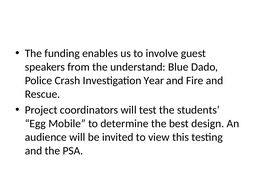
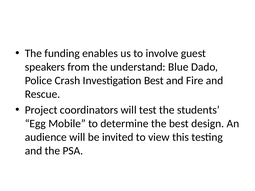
Investigation Year: Year -> Best
